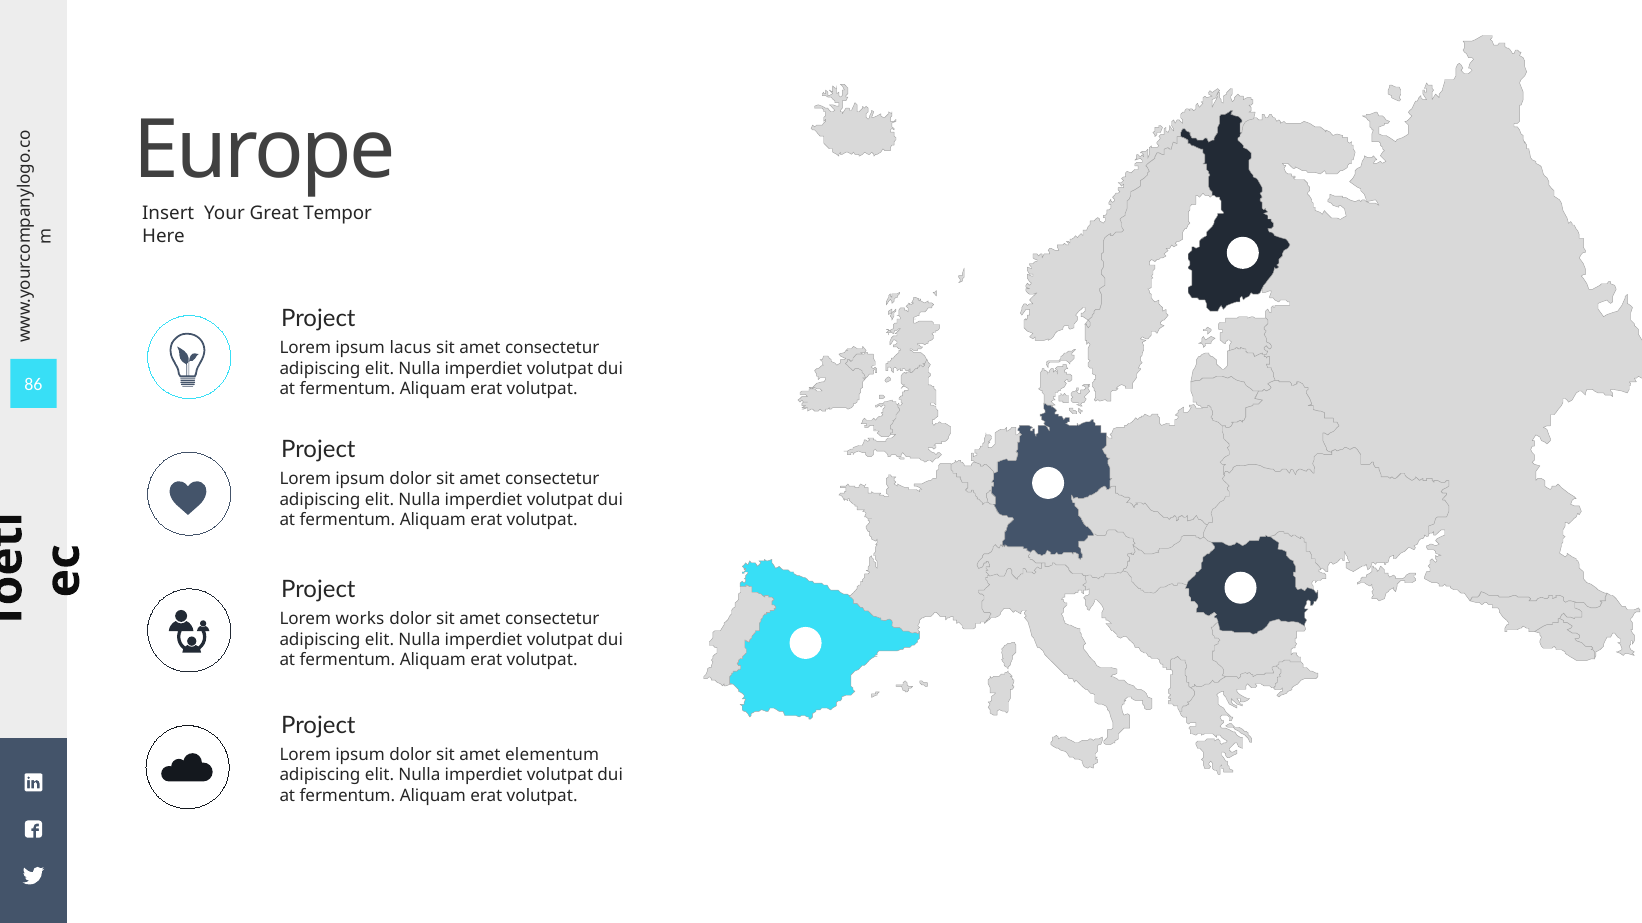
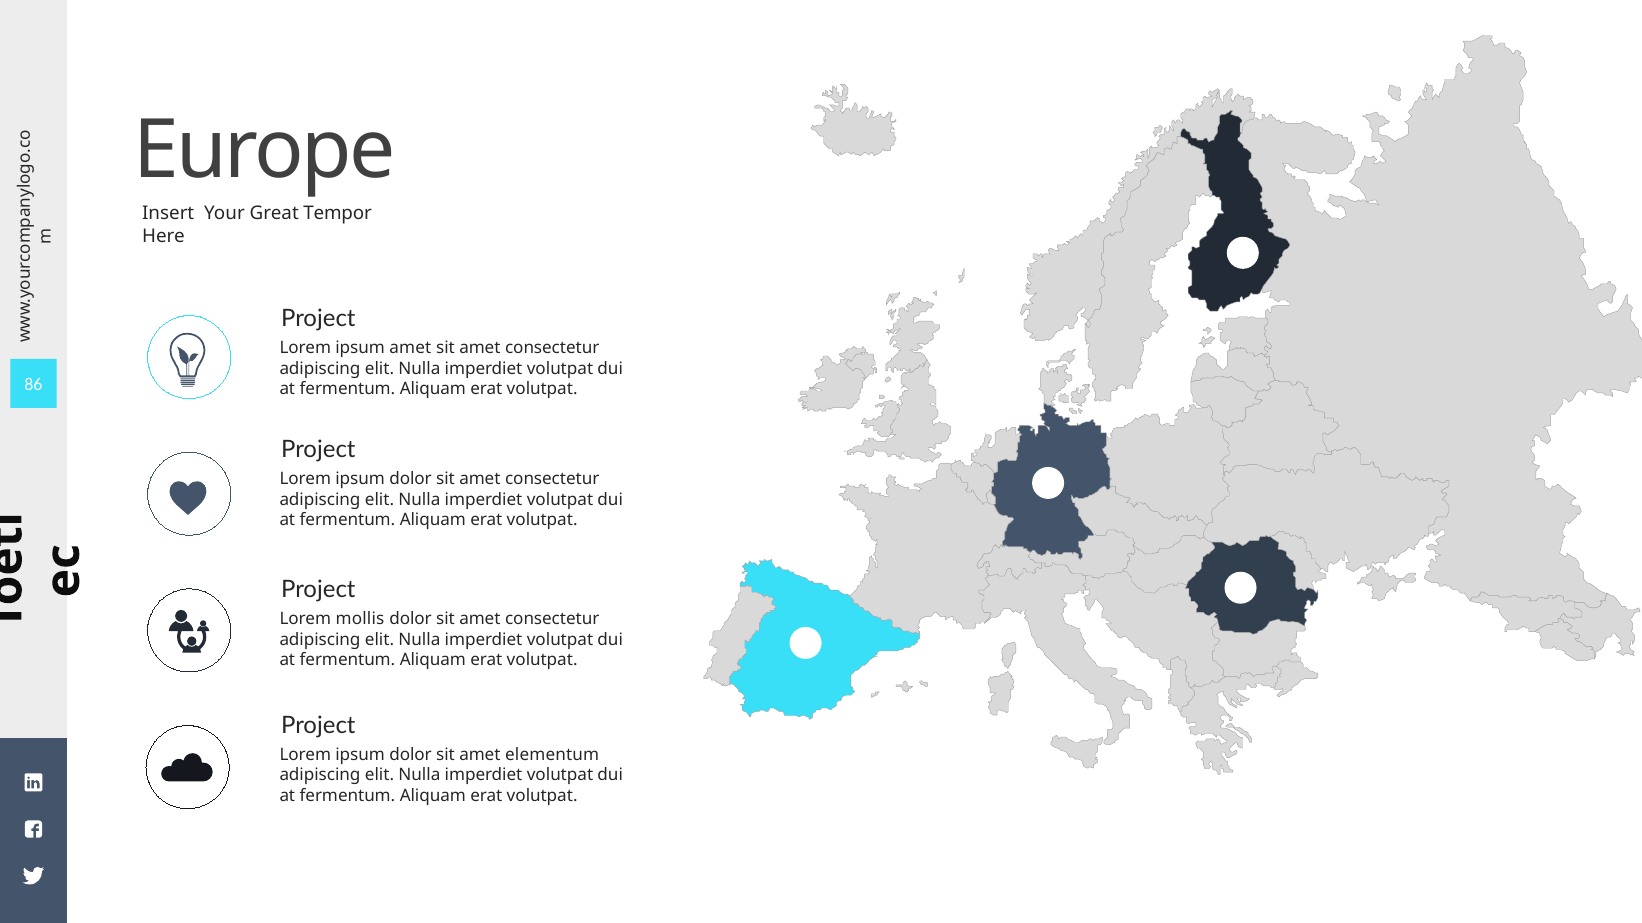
ipsum lacus: lacus -> amet
works: works -> mollis
